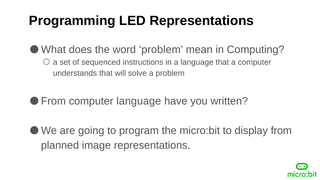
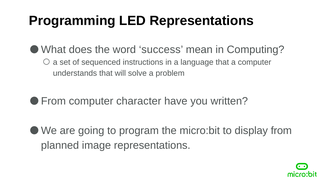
word problem: problem -> success
computer language: language -> character
